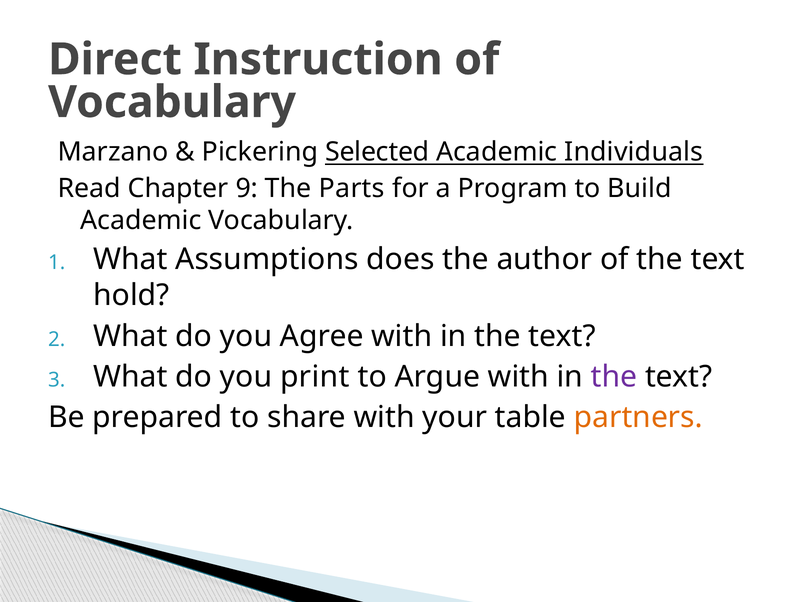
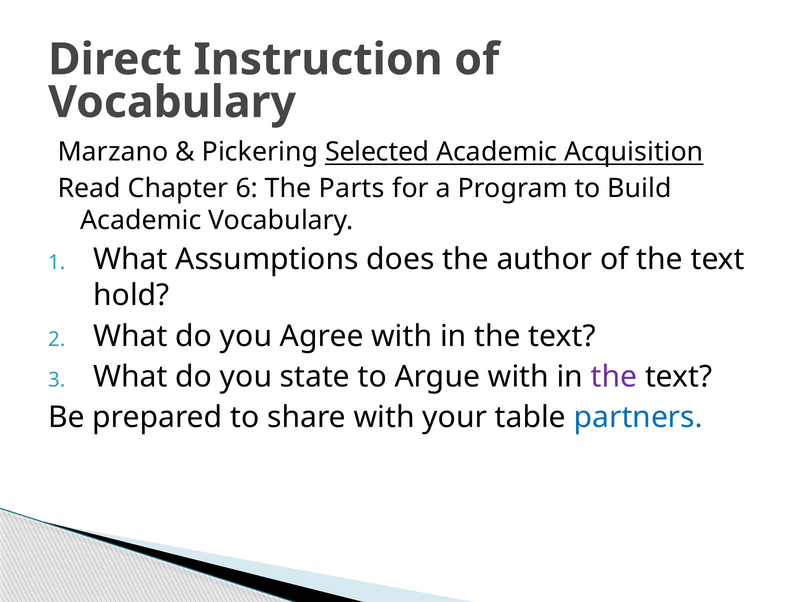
Individuals: Individuals -> Acquisition
9: 9 -> 6
print: print -> state
partners colour: orange -> blue
